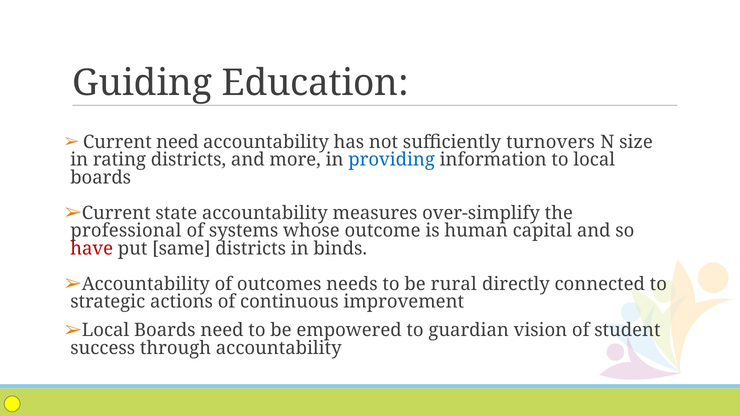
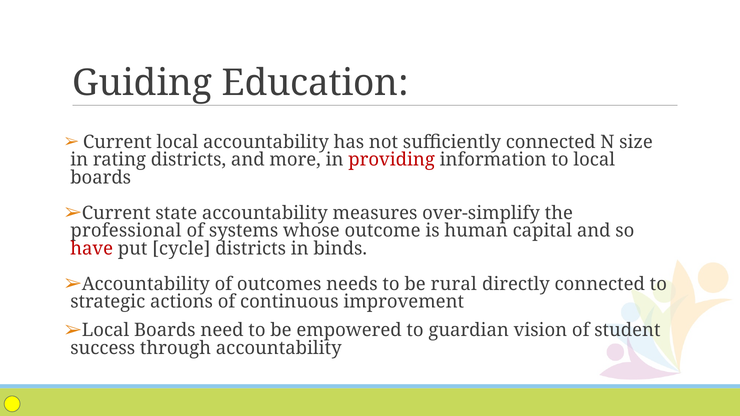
Current need: need -> local
sufficiently turnovers: turnovers -> connected
providing colour: blue -> red
same: same -> cycle
